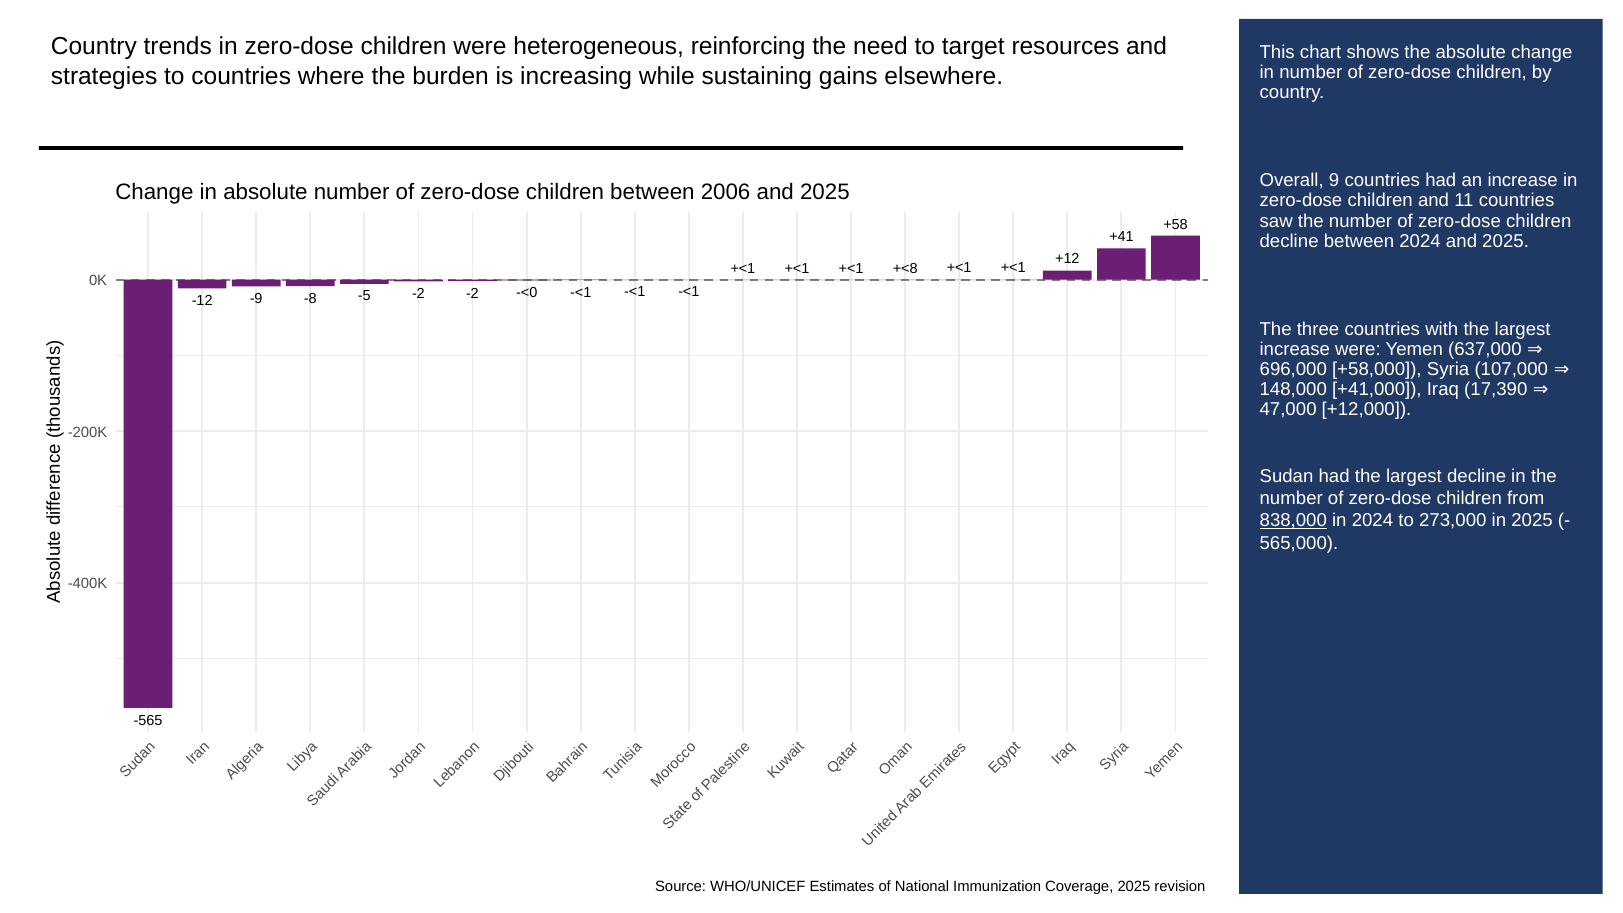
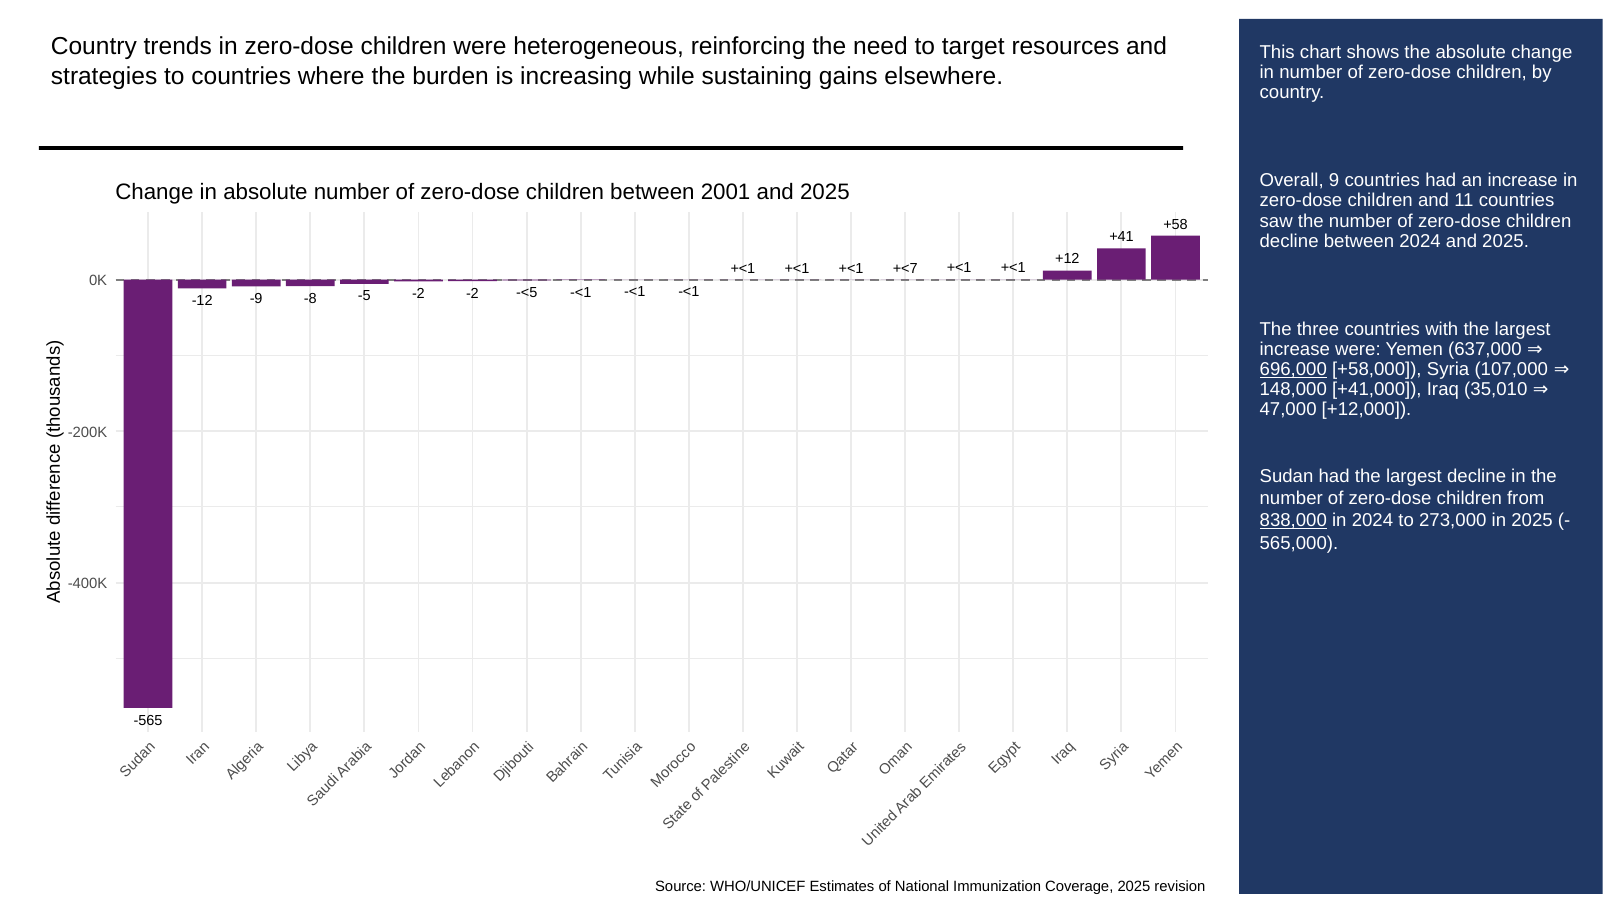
2006: 2006 -> 2001
+<8: +<8 -> +<7
-<0: -<0 -> -<5
696,000 underline: none -> present
17,390: 17,390 -> 35,010
